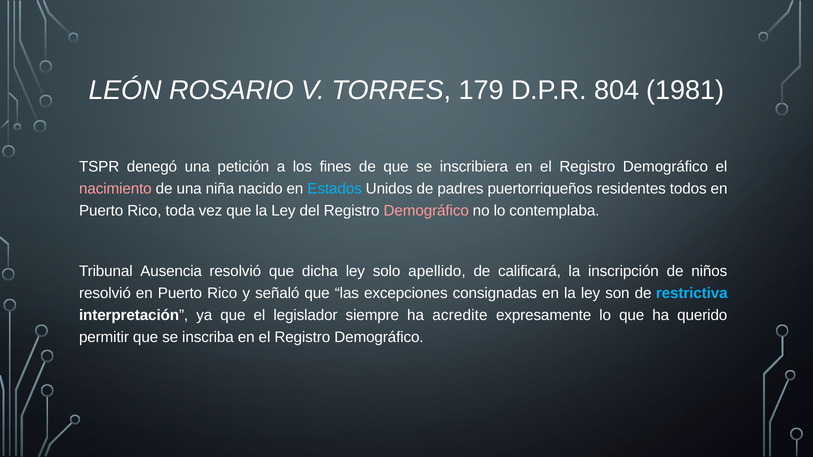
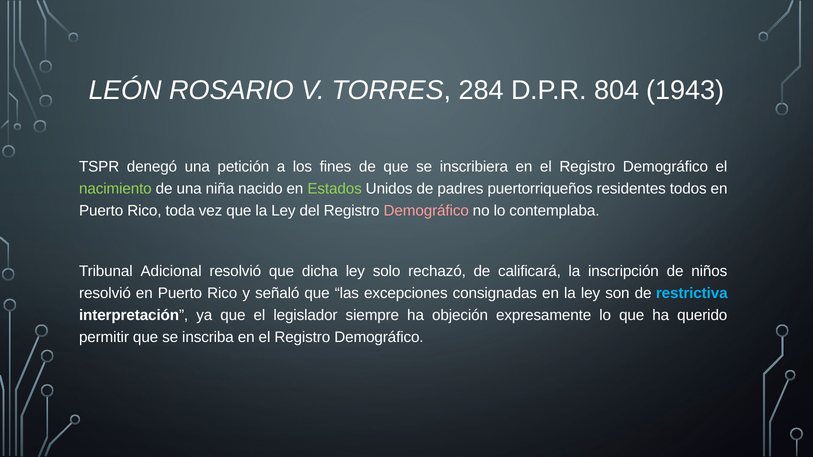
179: 179 -> 284
1981: 1981 -> 1943
nacimiento colour: pink -> light green
Estados colour: light blue -> light green
Ausencia: Ausencia -> Adicional
apellido: apellido -> rechazó
acredite: acredite -> objeción
